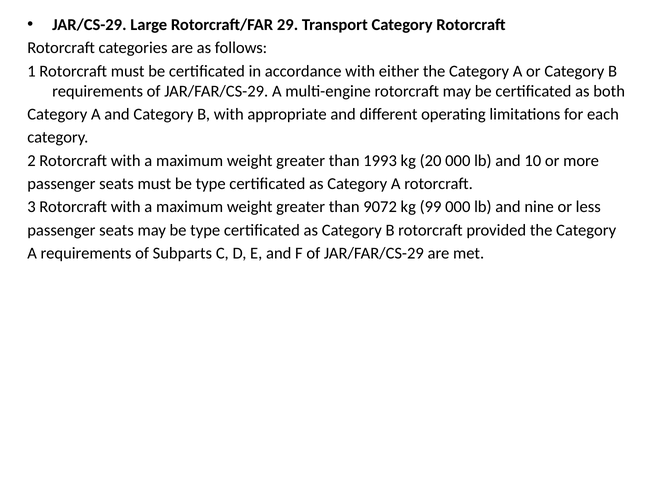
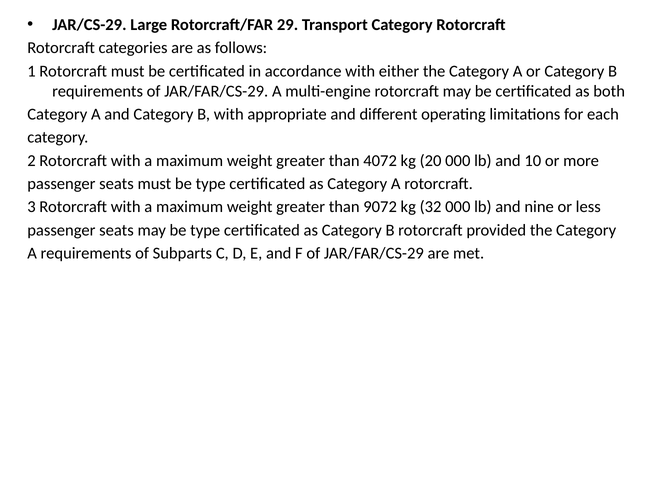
1993: 1993 -> 4072
99: 99 -> 32
